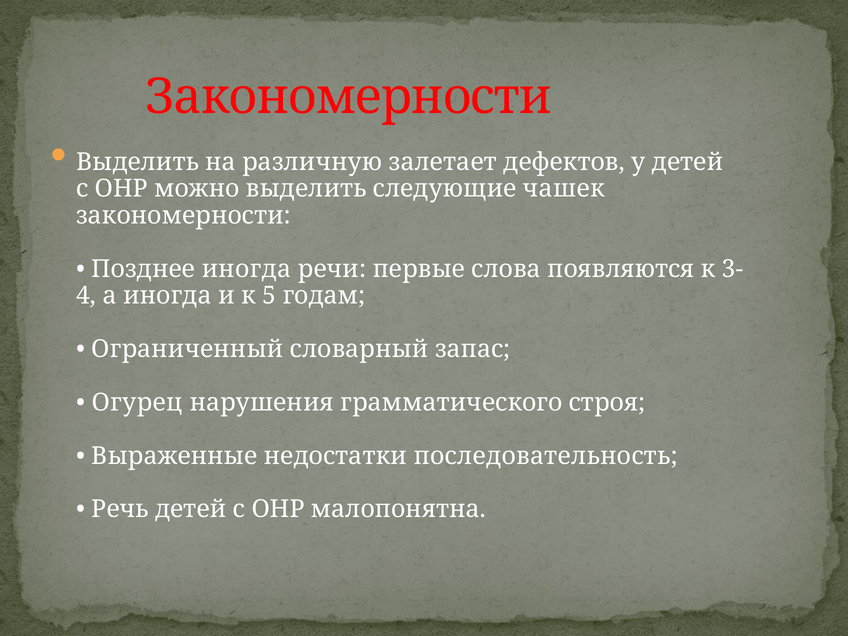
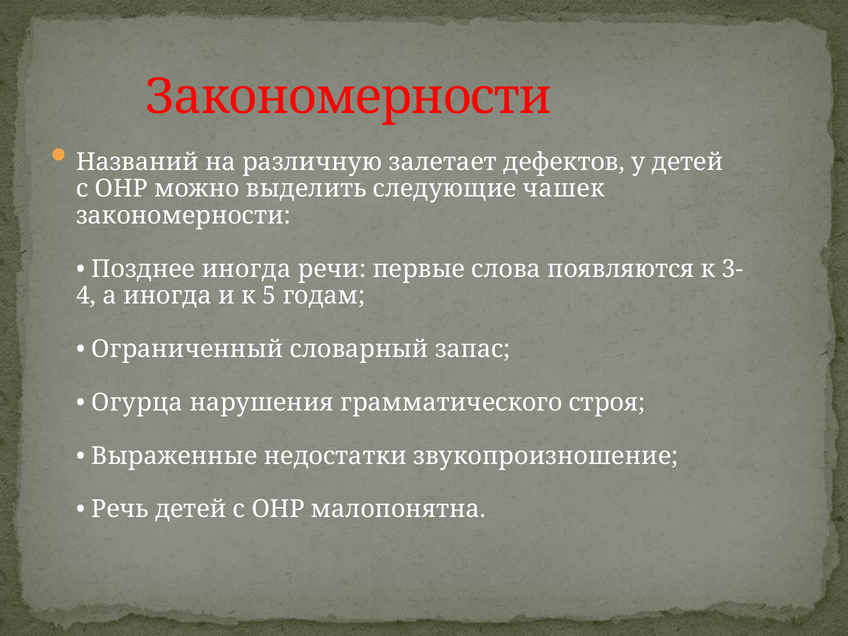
Выделить at (138, 162): Выделить -> Названий
Огурец: Огурец -> Огурца
последовательность: последовательность -> звукопроизношение
